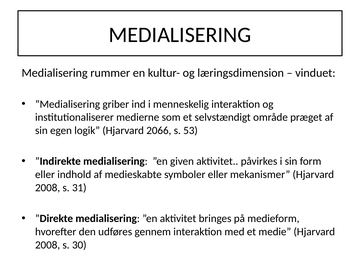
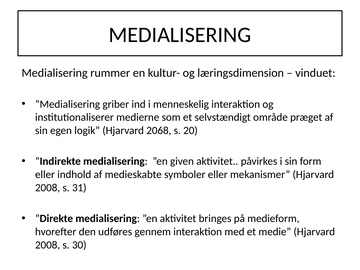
2066: 2066 -> 2068
53: 53 -> 20
